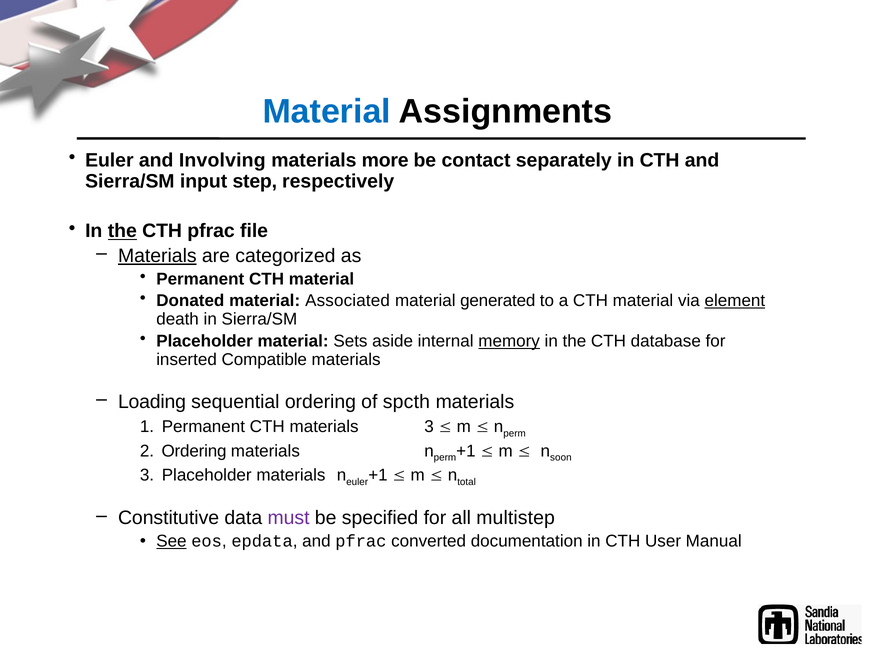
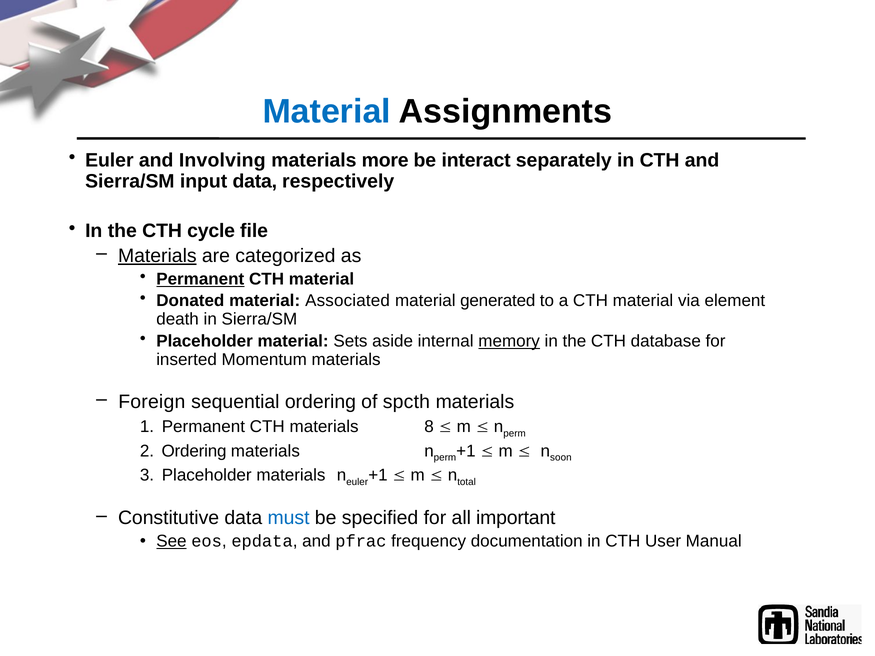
contact: contact -> interact
input step: step -> data
the at (122, 231) underline: present -> none
CTH pfrac: pfrac -> cycle
Permanent at (200, 279) underline: none -> present
element underline: present -> none
Compatible: Compatible -> Momentum
Loading: Loading -> Foreign
materials 3: 3 -> 8
must colour: purple -> blue
multistep: multistep -> important
converted: converted -> frequency
